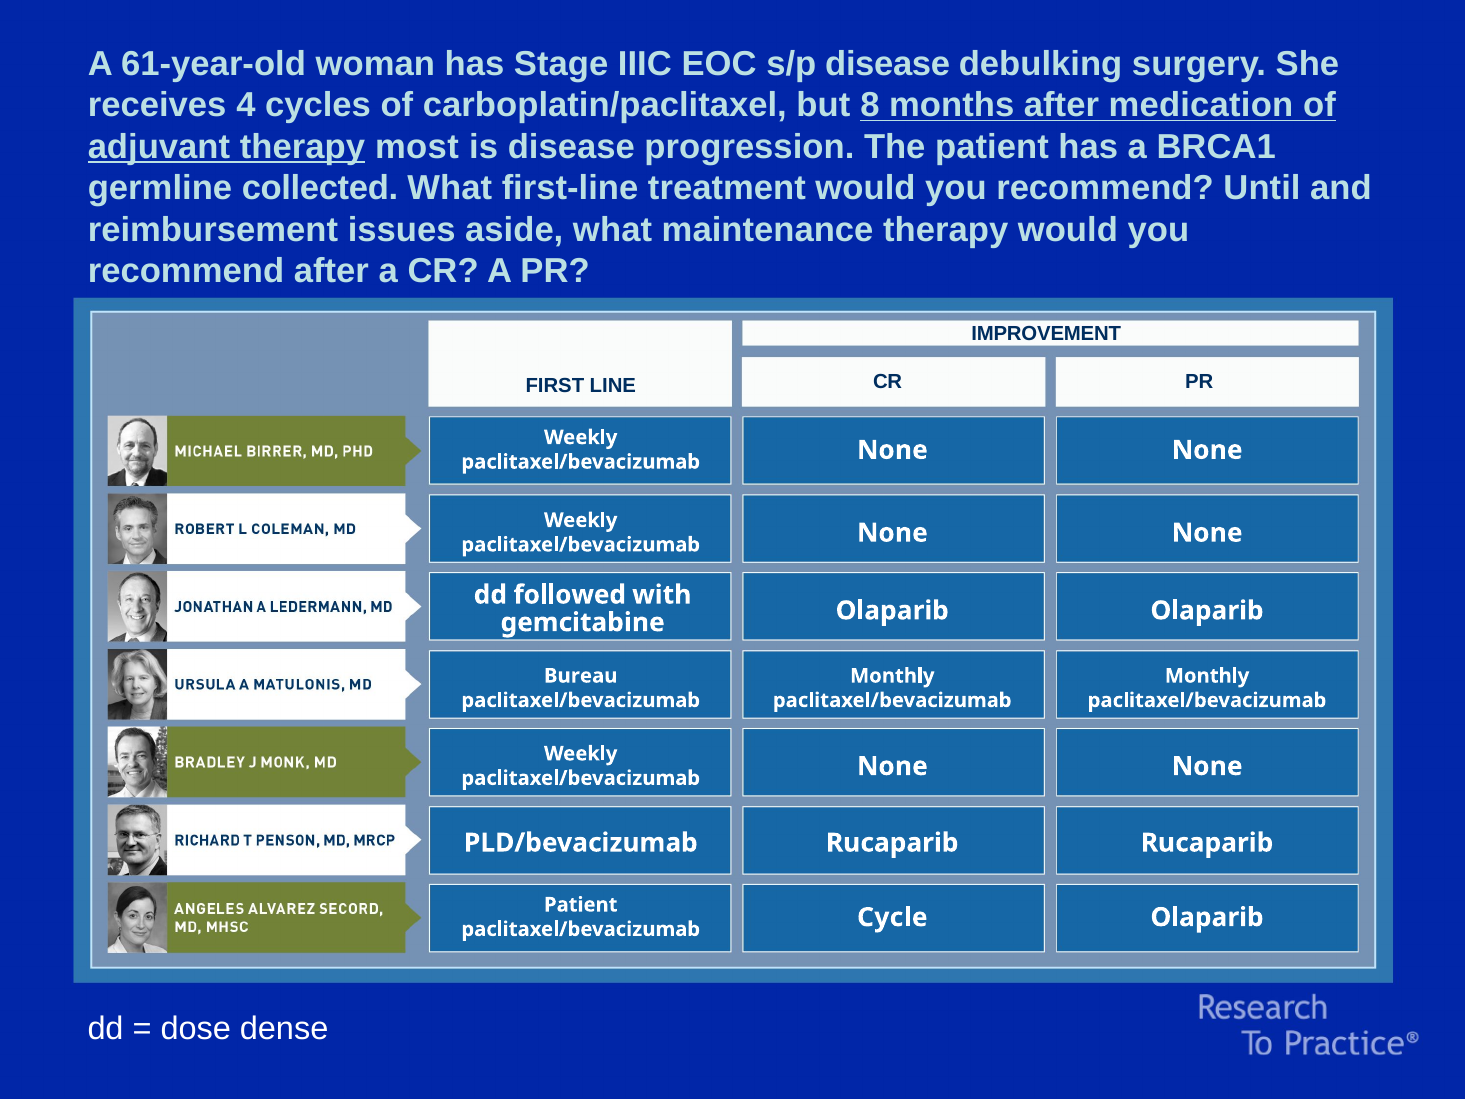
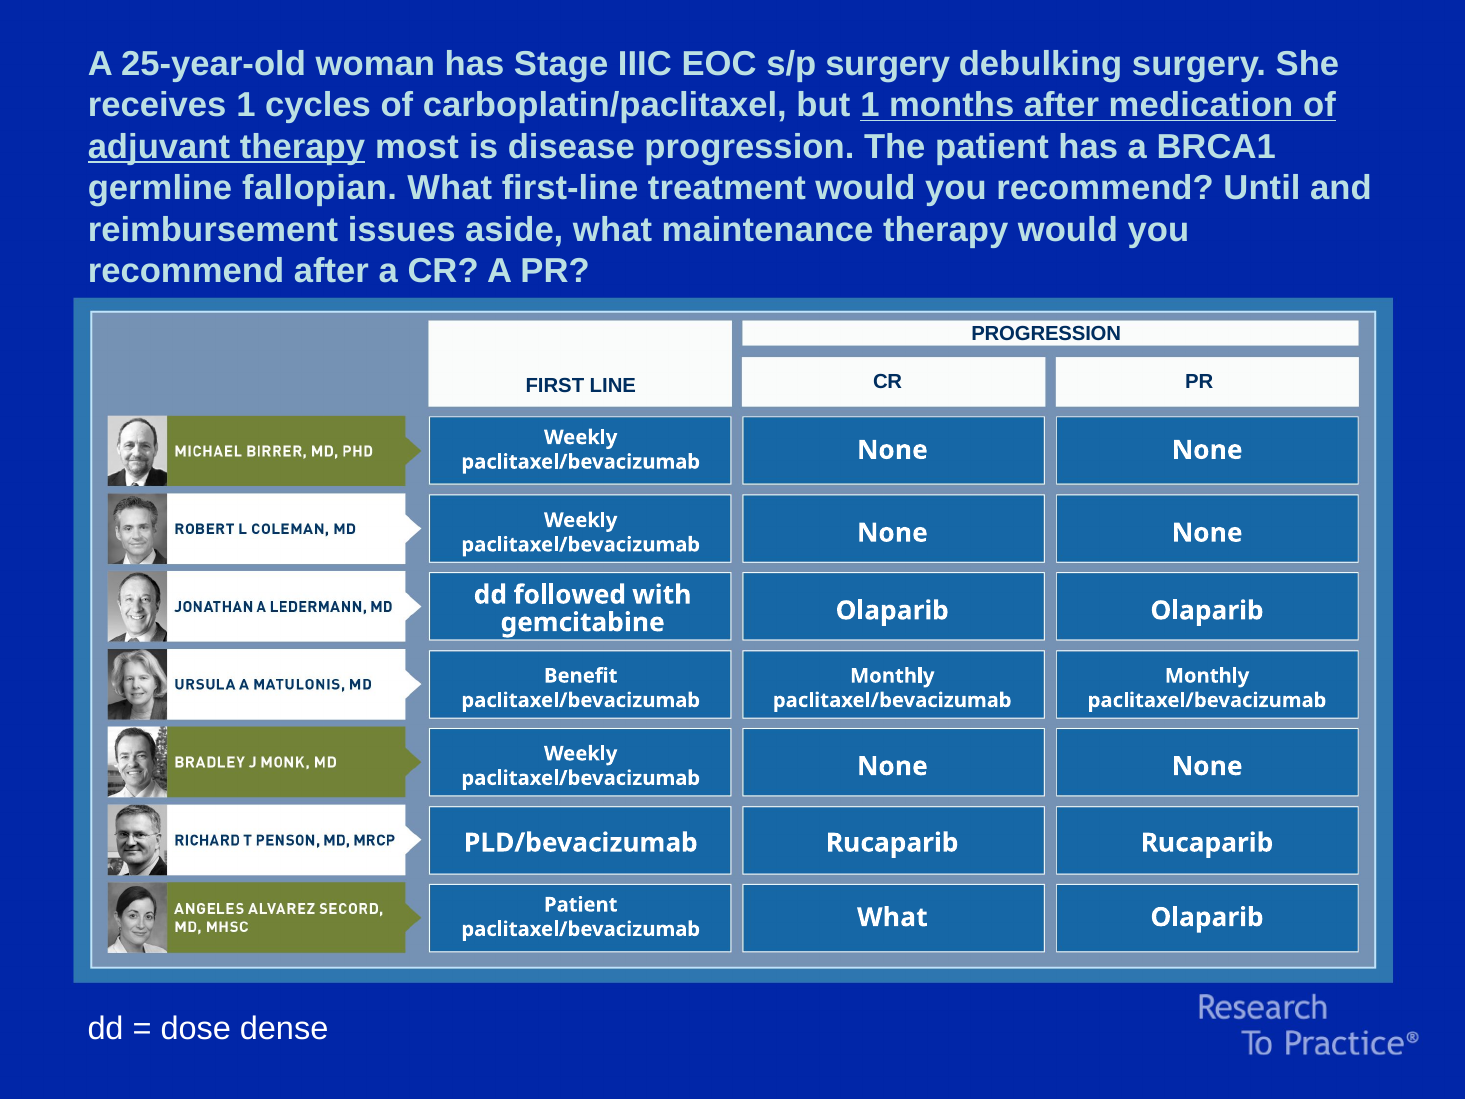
61-year-old: 61-year-old -> 25-year-old
s/p disease: disease -> surgery
receives 4: 4 -> 1
but 8: 8 -> 1
collected: collected -> fallopian
IMPROVEMENT at (1046, 333): IMPROVEMENT -> PROGRESSION
Bureau: Bureau -> Benefit
paclitaxel/bevacizumab Cycle: Cycle -> What
